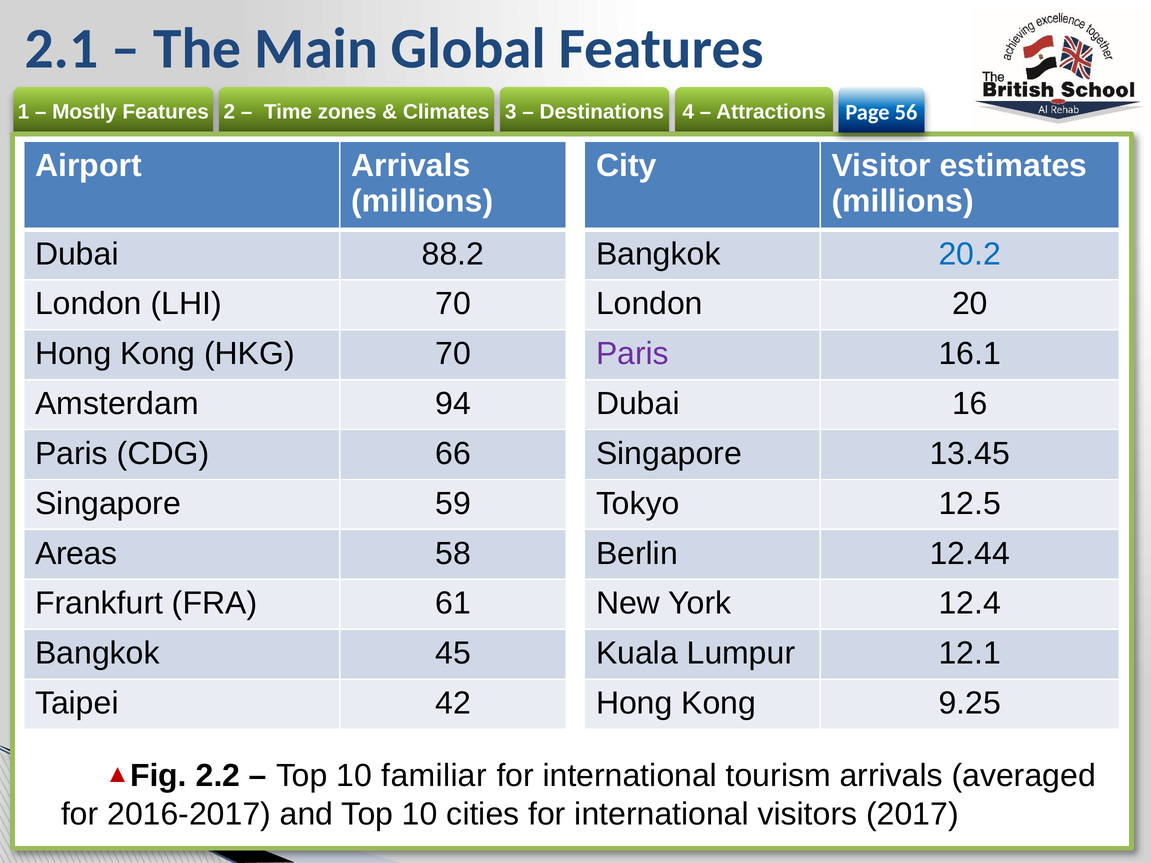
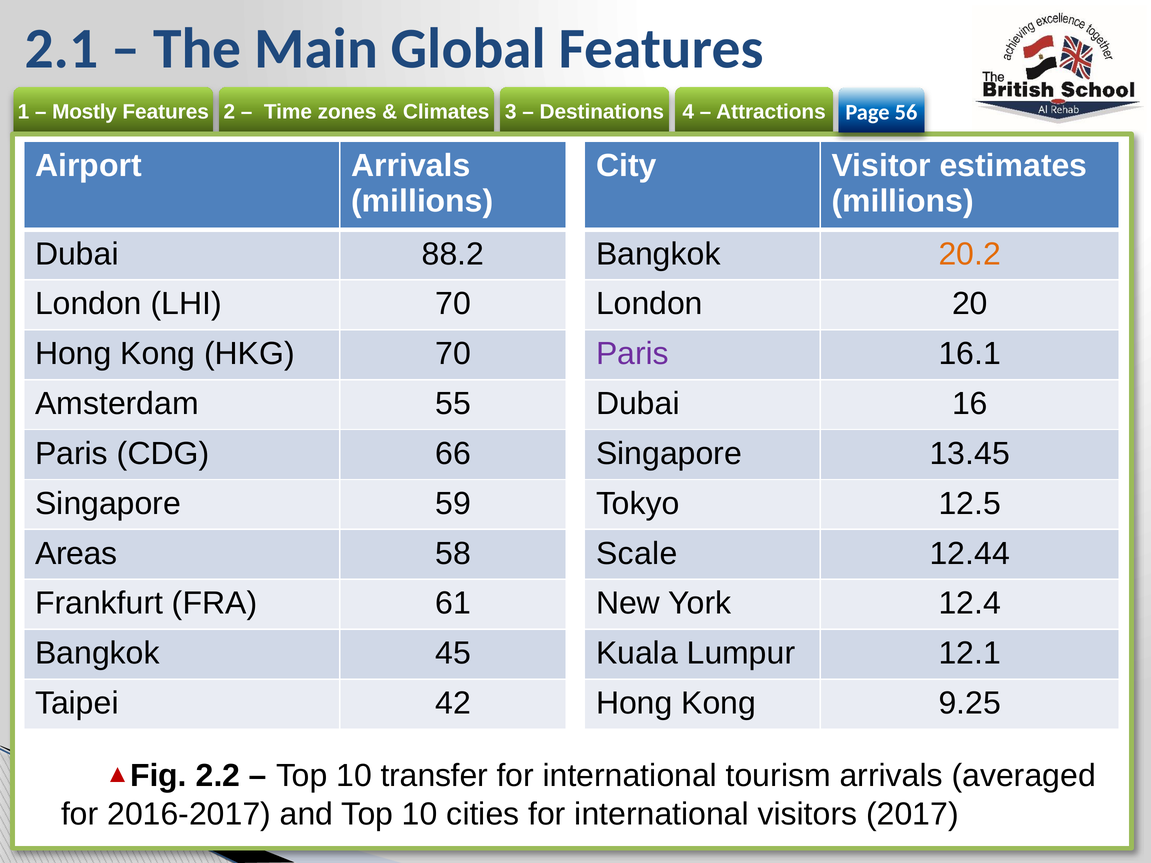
20.2 colour: blue -> orange
94: 94 -> 55
Berlin: Berlin -> Scale
familiar: familiar -> transfer
